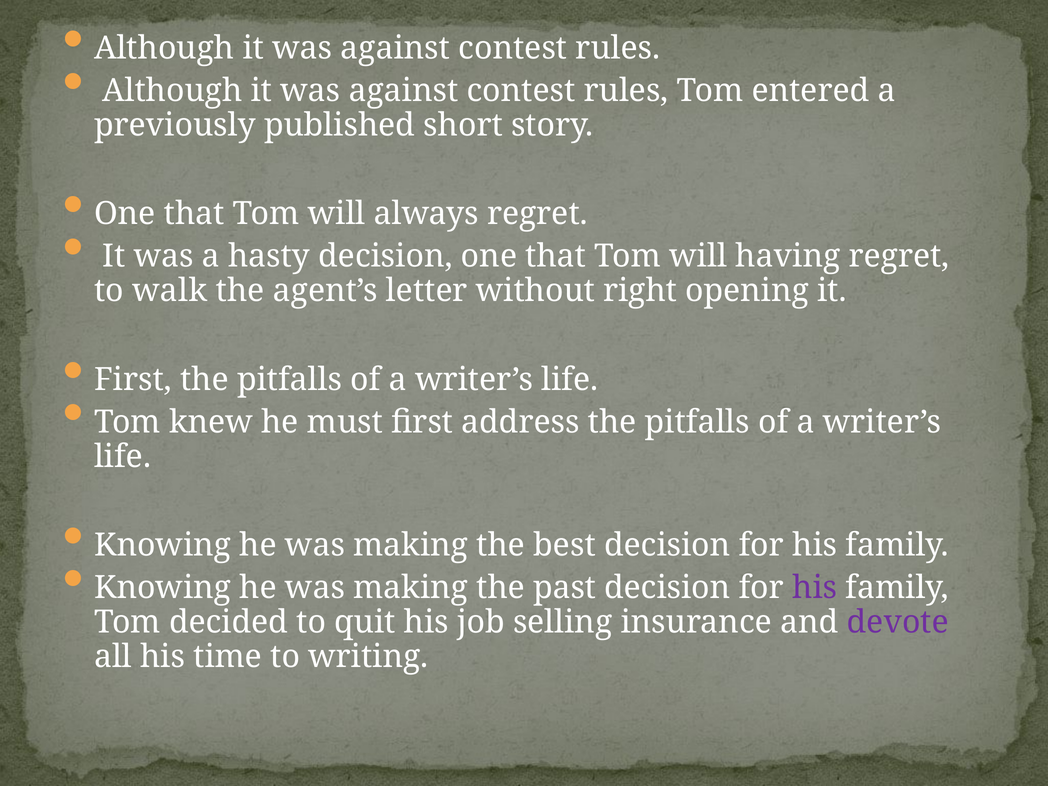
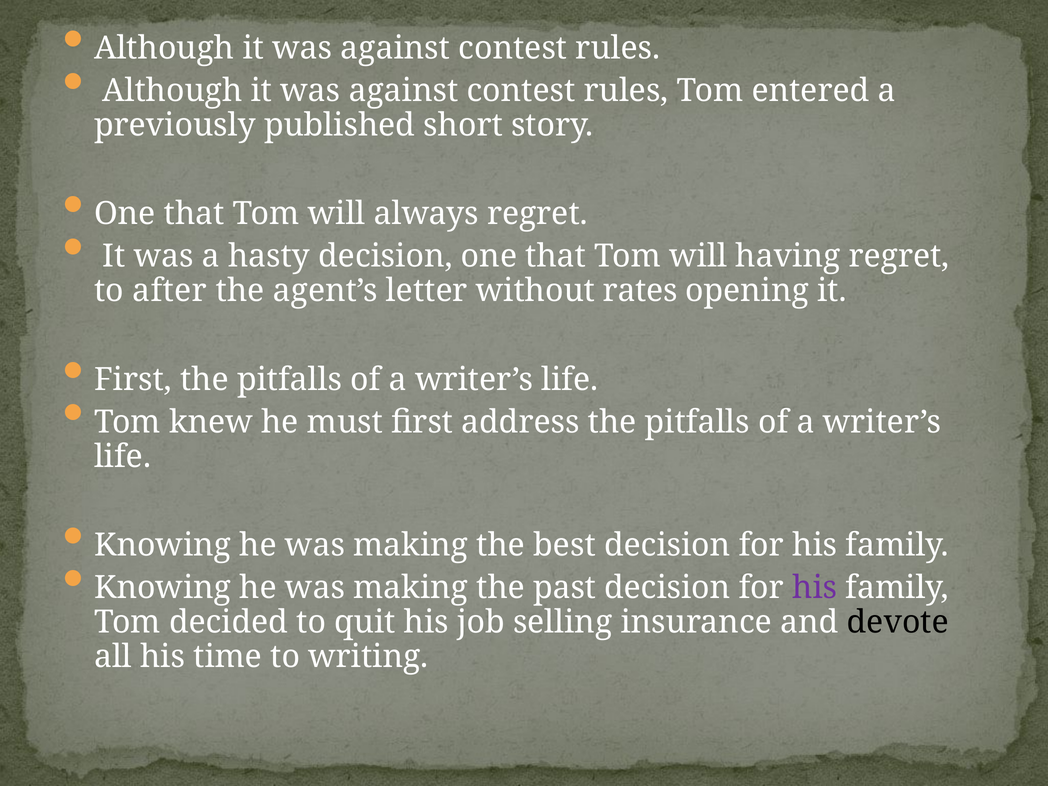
walk: walk -> after
right: right -> rates
devote colour: purple -> black
